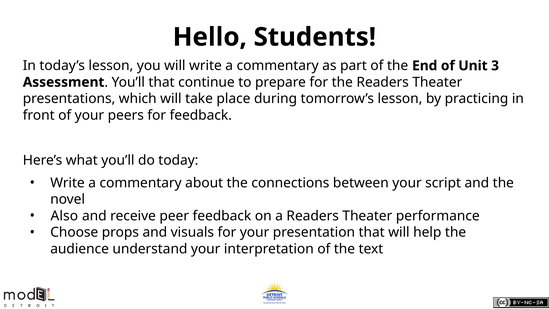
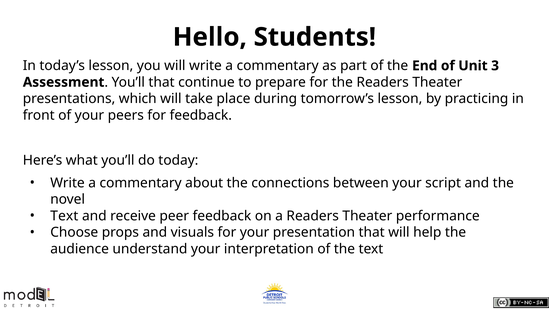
Also at (64, 216): Also -> Text
